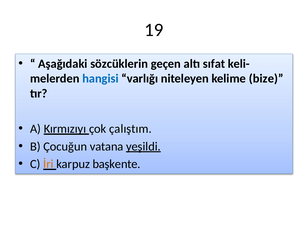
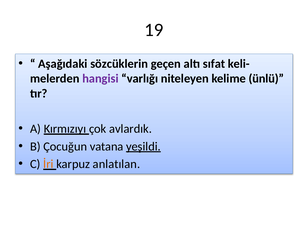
hangisi colour: blue -> purple
bize: bize -> ünlü
çalıştım: çalıştım -> avlardık
başkente: başkente -> anlatılan
